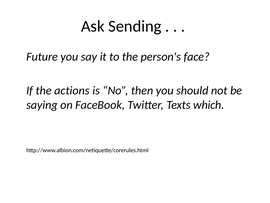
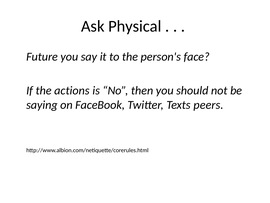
Sending: Sending -> Physical
which: which -> peers
